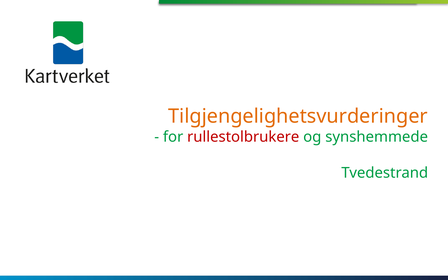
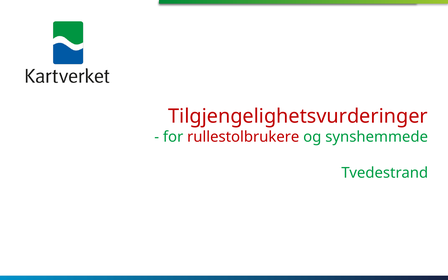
Tilgjengelighetsvurderinger colour: orange -> red
